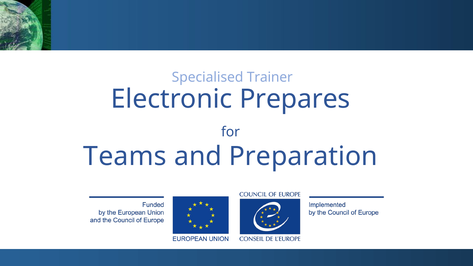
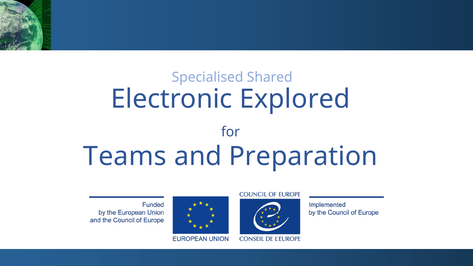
Trainer: Trainer -> Shared
Prepares: Prepares -> Explored
